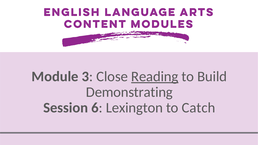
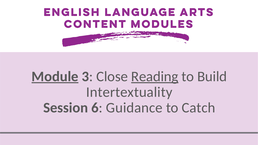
Module underline: none -> present
Demonstrating: Demonstrating -> Intertextuality
Lexington: Lexington -> Guidance
